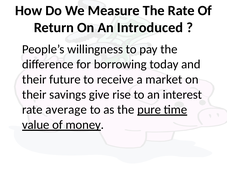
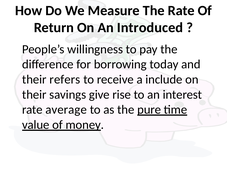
future: future -> refers
market: market -> include
